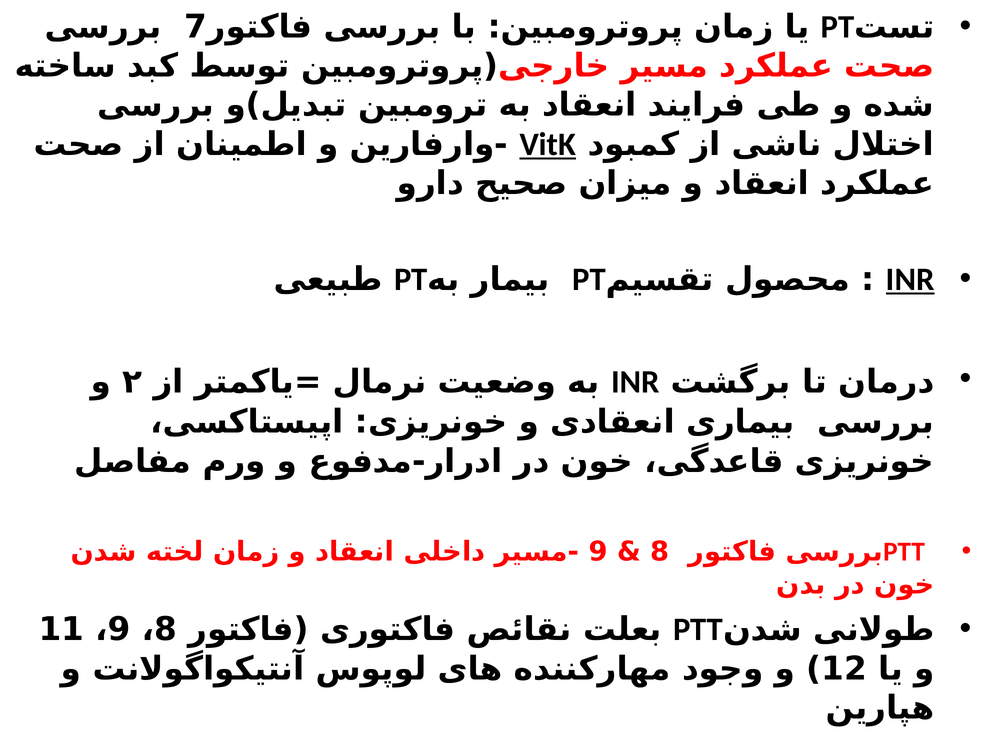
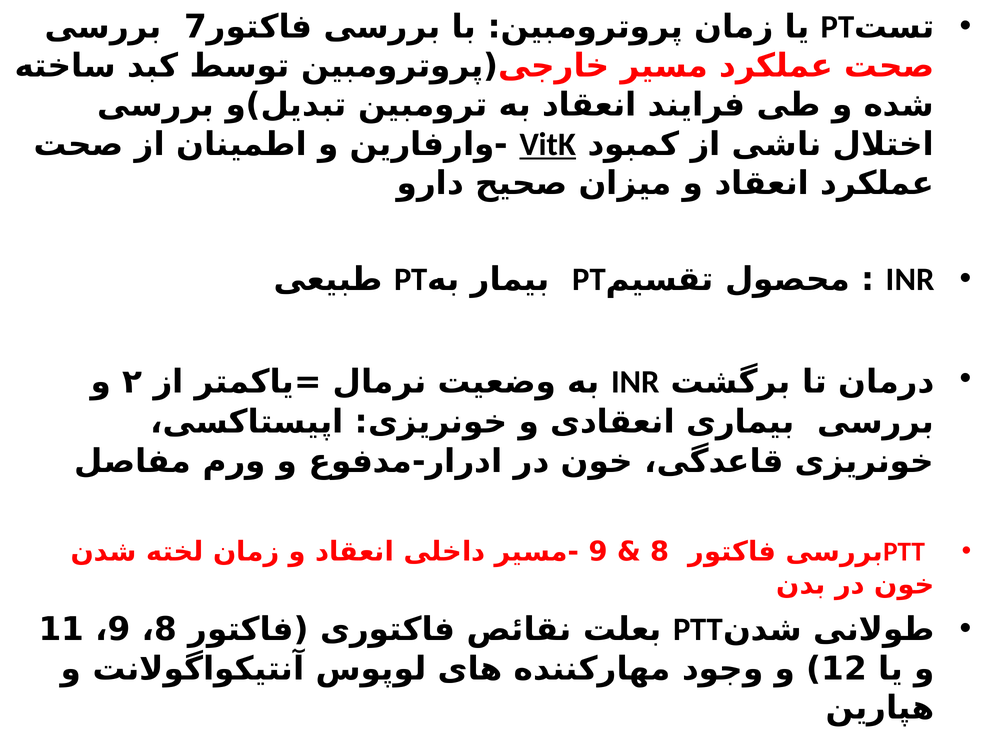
INR at (910, 280) underline: present -> none
